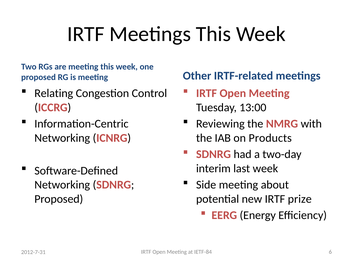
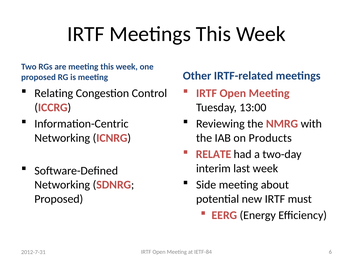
SDNRG at (214, 155): SDNRG -> RELATE
prize: prize -> must
